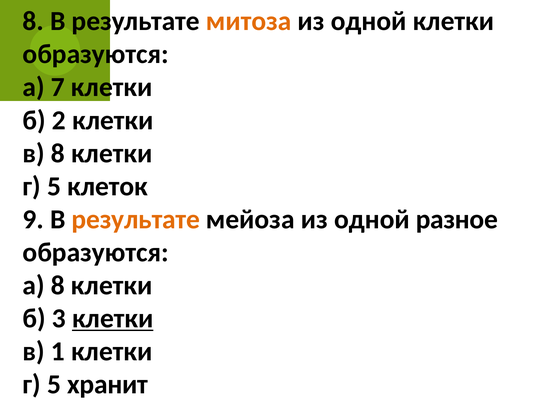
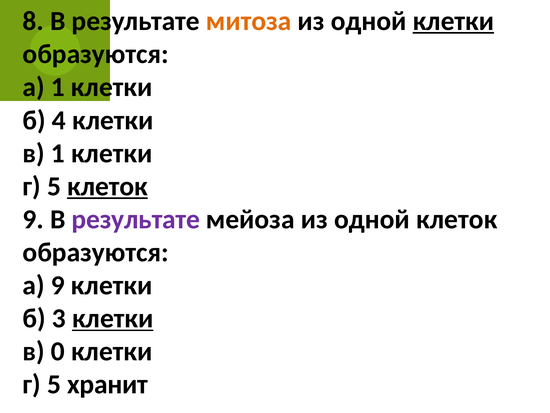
клетки at (453, 21) underline: none -> present
а 7: 7 -> 1
2: 2 -> 4
в 8: 8 -> 1
клеток at (107, 186) underline: none -> present
результате at (136, 219) colour: orange -> purple
одной разное: разное -> клеток
а 8: 8 -> 9
1: 1 -> 0
